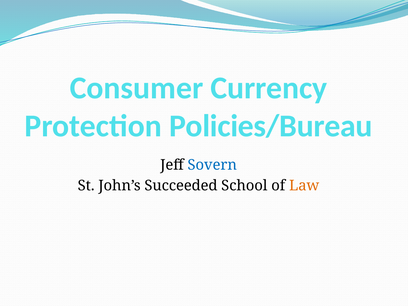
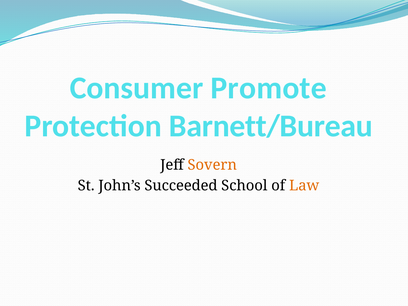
Currency: Currency -> Promote
Policies/Bureau: Policies/Bureau -> Barnett/Bureau
Sovern colour: blue -> orange
